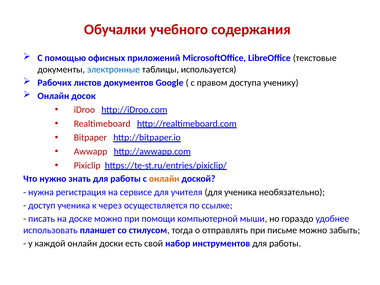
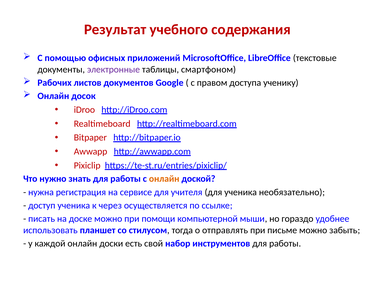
Обучалки: Обучалки -> Результат
электронные colour: blue -> purple
используется: используется -> смартфоном
